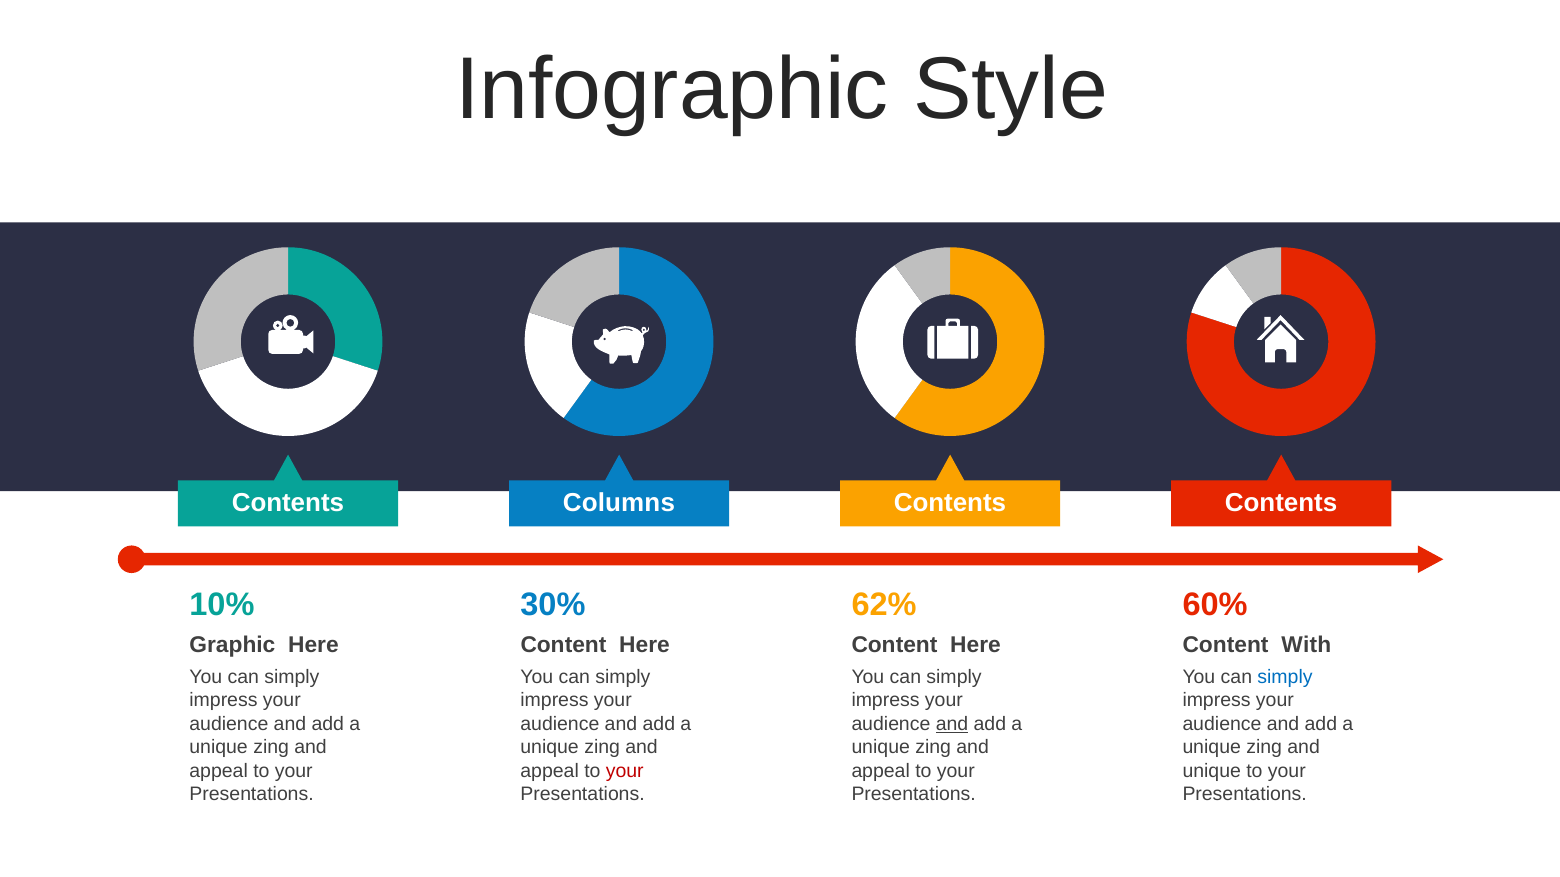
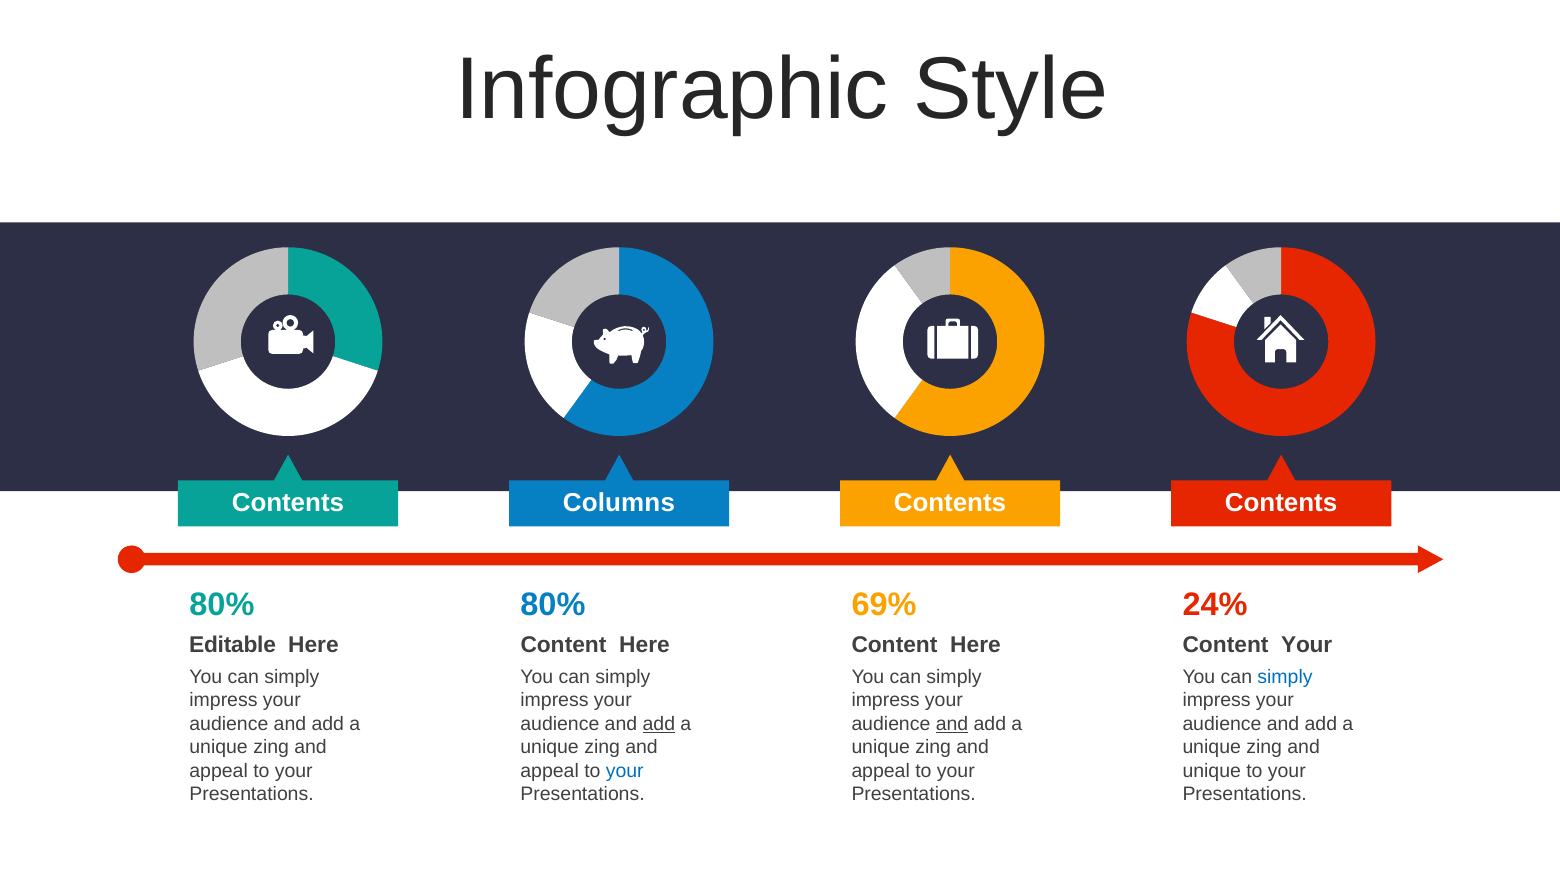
10% at (222, 605): 10% -> 80%
30% at (553, 605): 30% -> 80%
62%: 62% -> 69%
60%: 60% -> 24%
Graphic: Graphic -> Editable
Content With: With -> Your
add at (659, 724) underline: none -> present
your at (625, 771) colour: red -> blue
